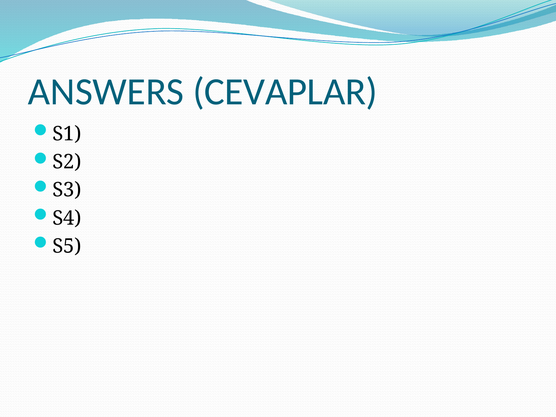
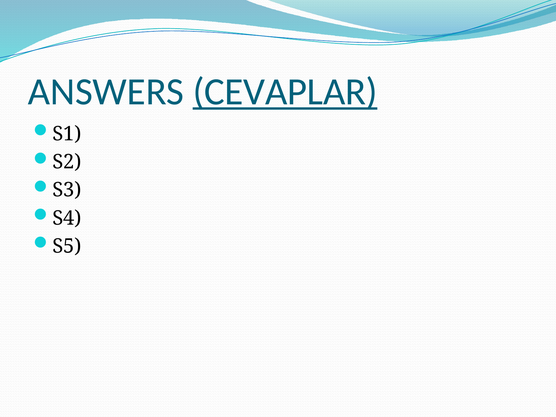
CEVAPLAR underline: none -> present
